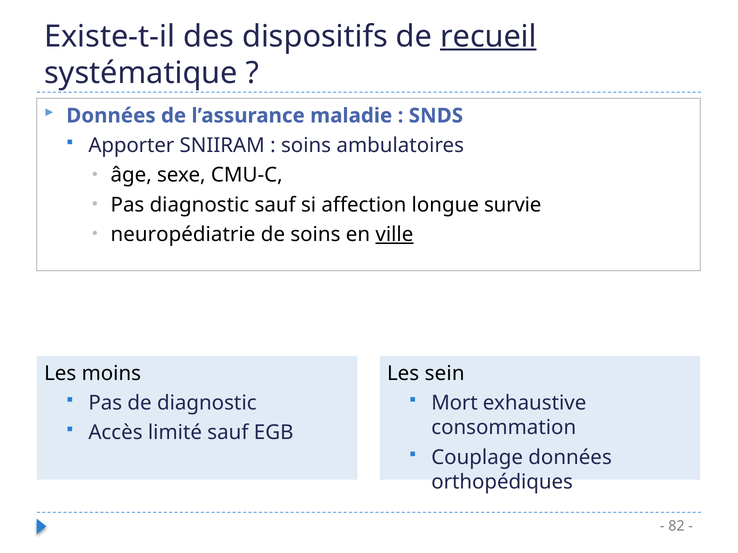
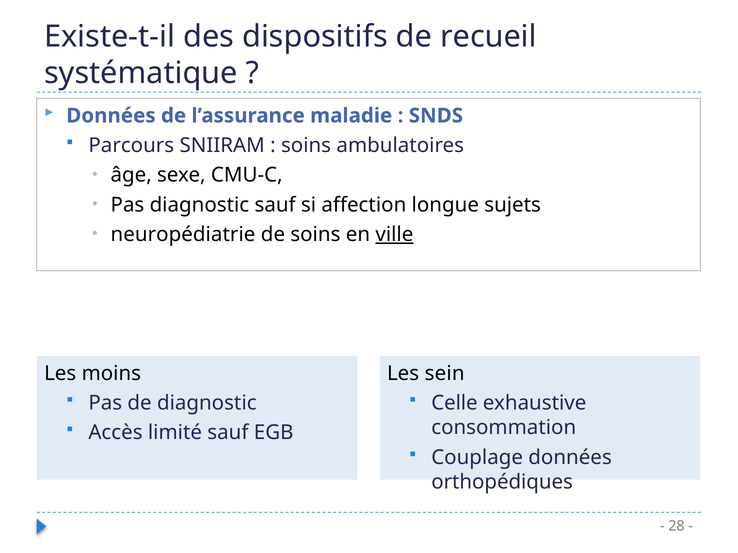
recueil underline: present -> none
Apporter: Apporter -> Parcours
survie: survie -> sujets
Mort: Mort -> Celle
82: 82 -> 28
